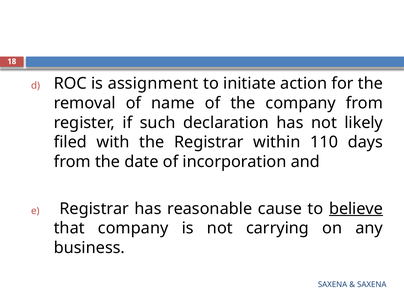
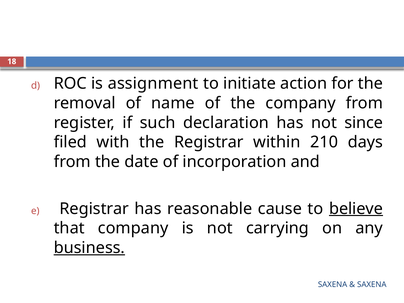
likely: likely -> since
110: 110 -> 210
business underline: none -> present
